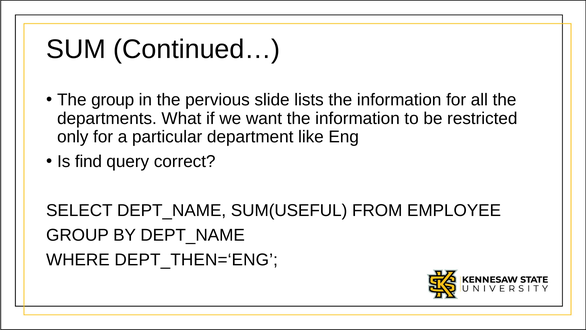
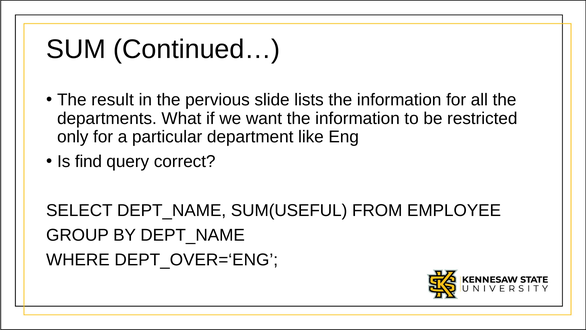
The group: group -> result
DEPT_THEN=‘ENG: DEPT_THEN=‘ENG -> DEPT_OVER=‘ENG
